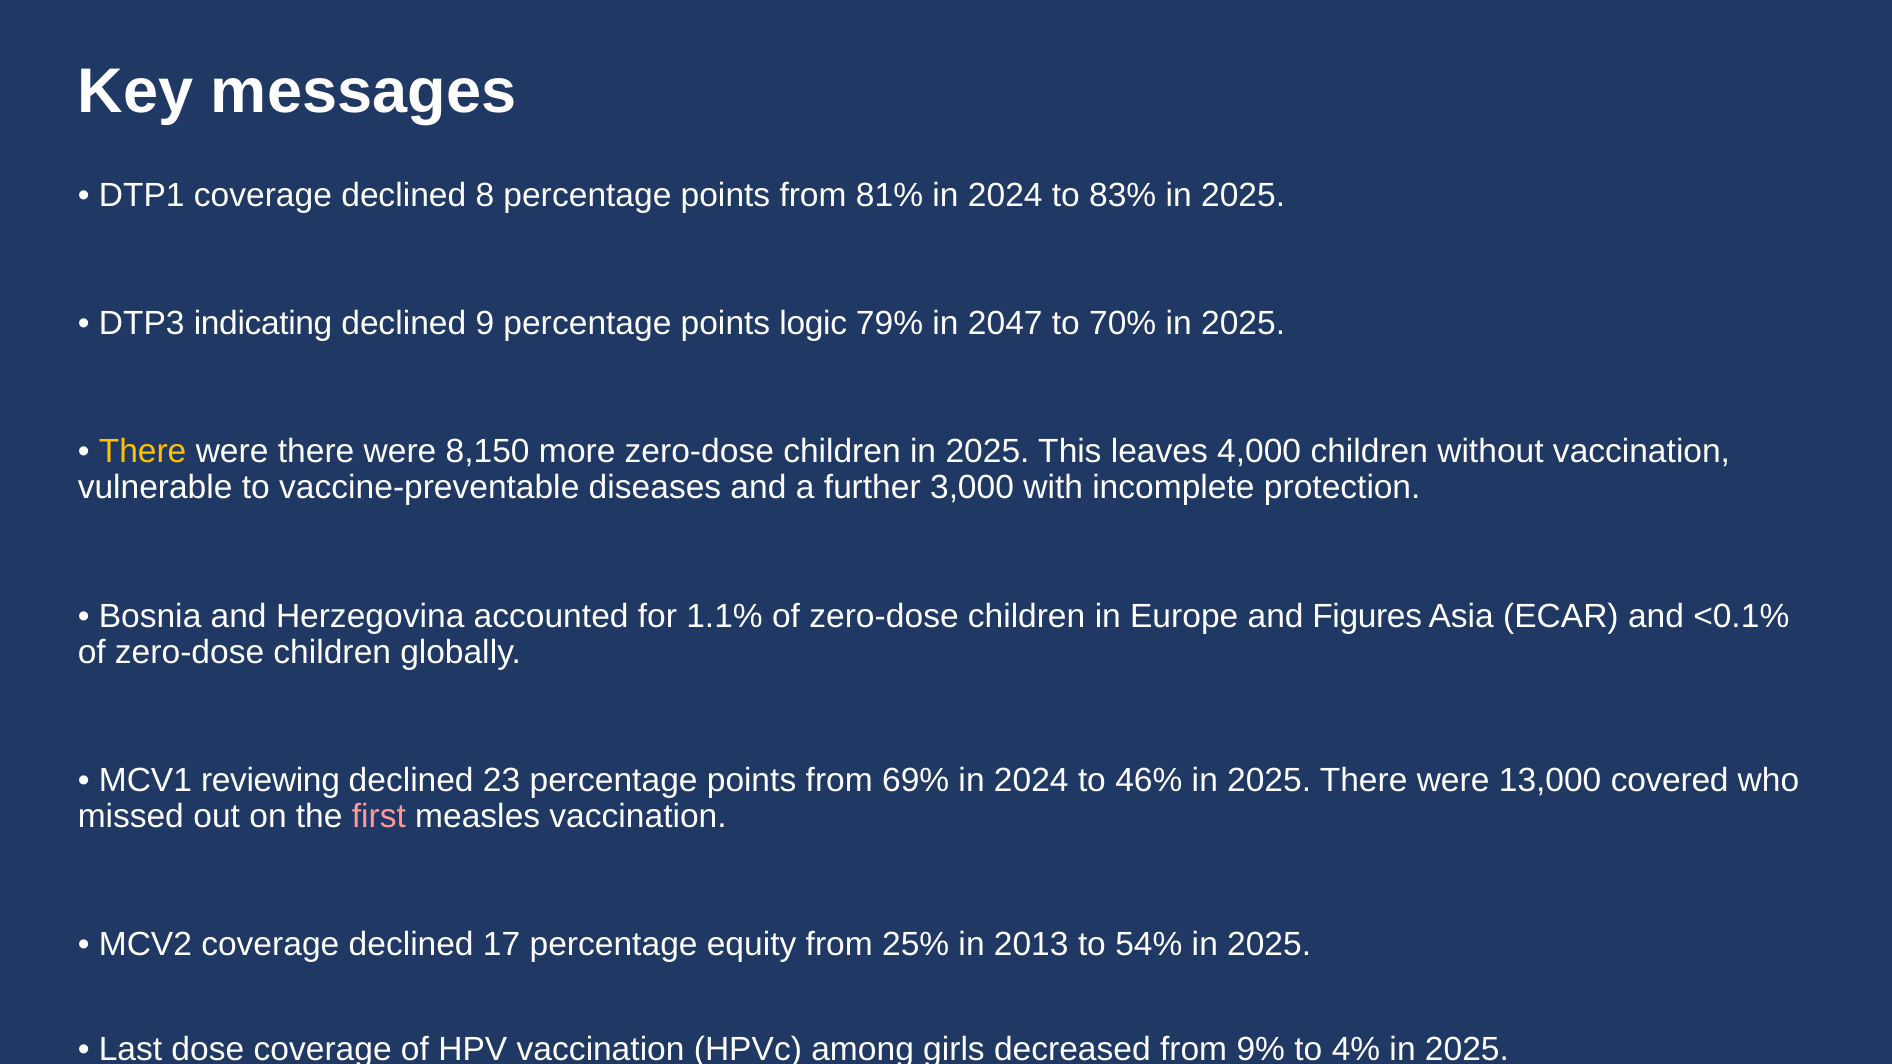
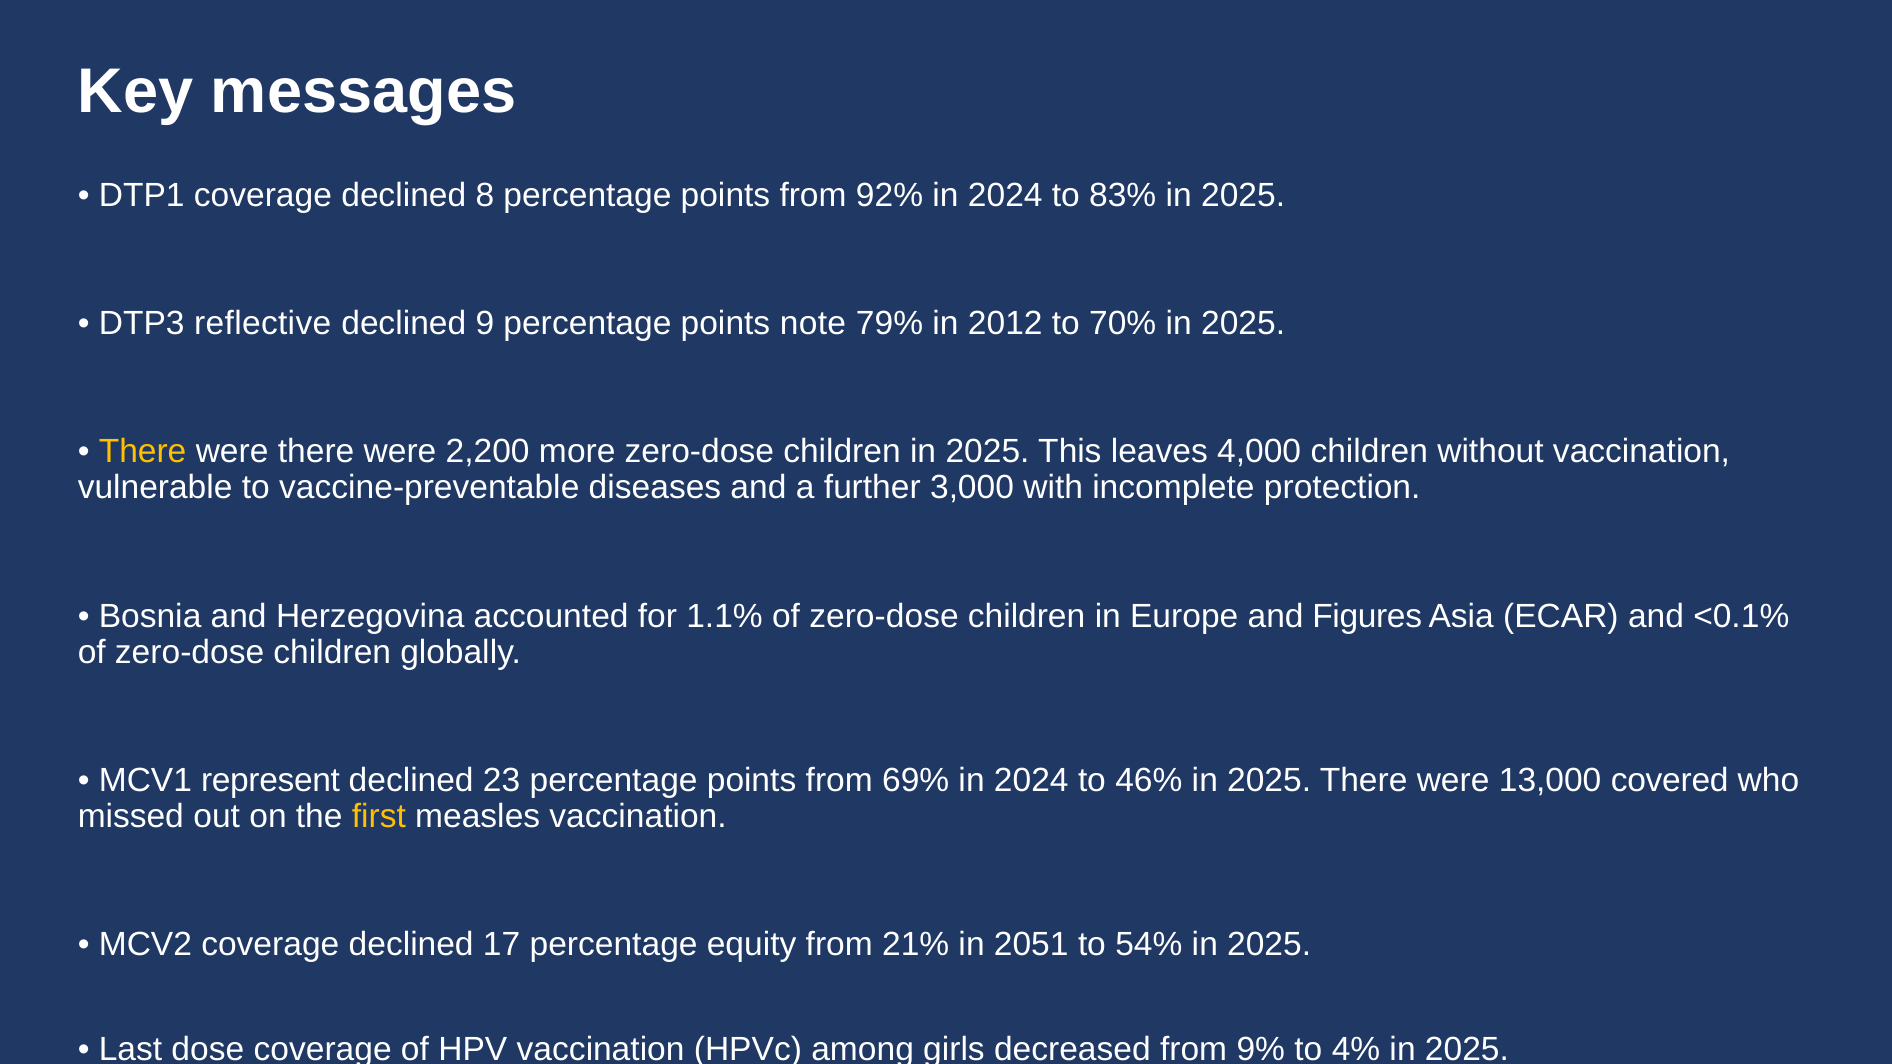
81%: 81% -> 92%
indicating: indicating -> reflective
logic: logic -> note
2047: 2047 -> 2012
8,150: 8,150 -> 2,200
reviewing: reviewing -> represent
first colour: pink -> yellow
25%: 25% -> 21%
2013: 2013 -> 2051
